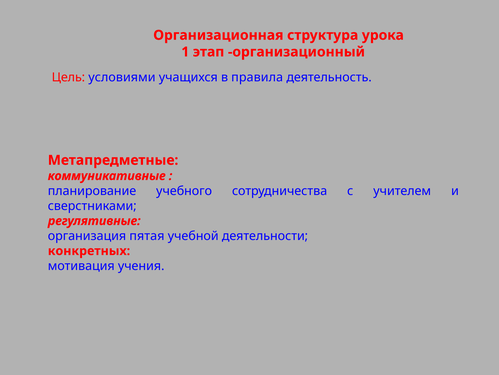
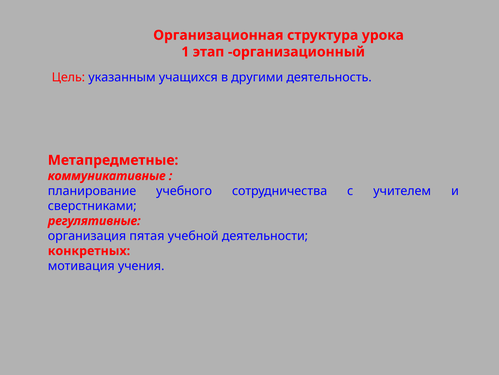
условиями: условиями -> указанным
правила: правила -> другими
